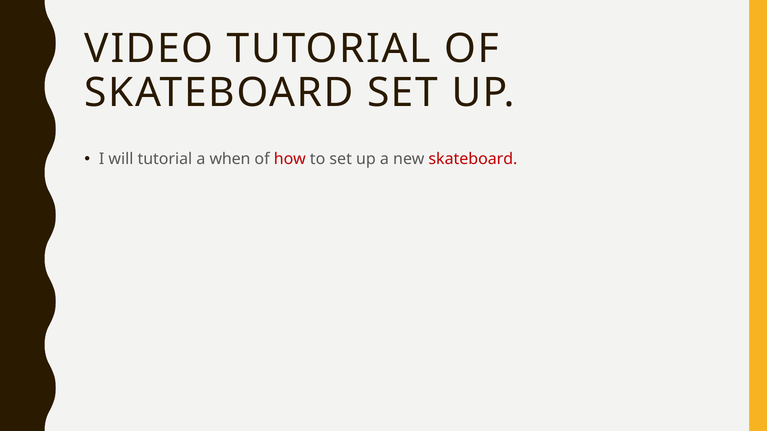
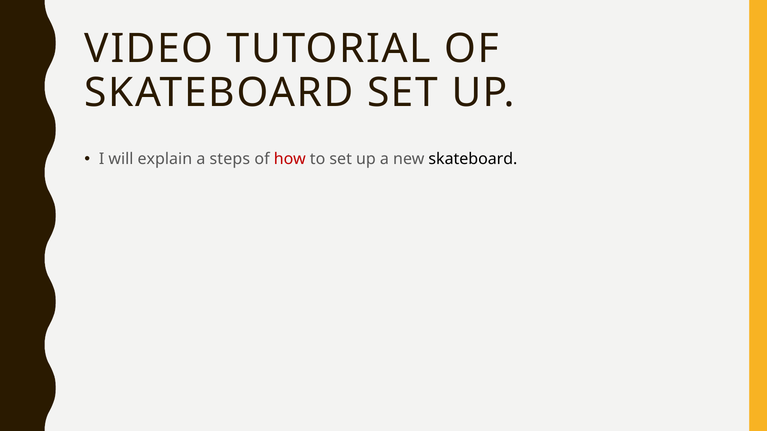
will tutorial: tutorial -> explain
when: when -> steps
skateboard at (473, 159) colour: red -> black
